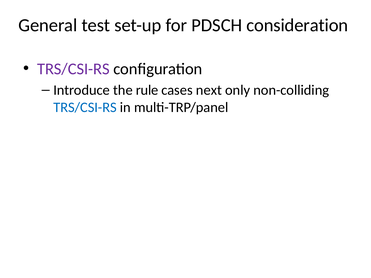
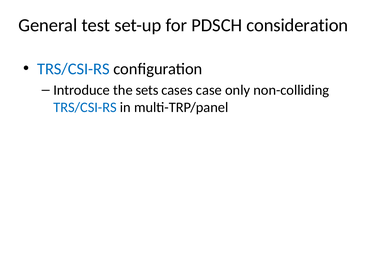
TRS/CSI-RS at (73, 69) colour: purple -> blue
rule: rule -> sets
next: next -> case
